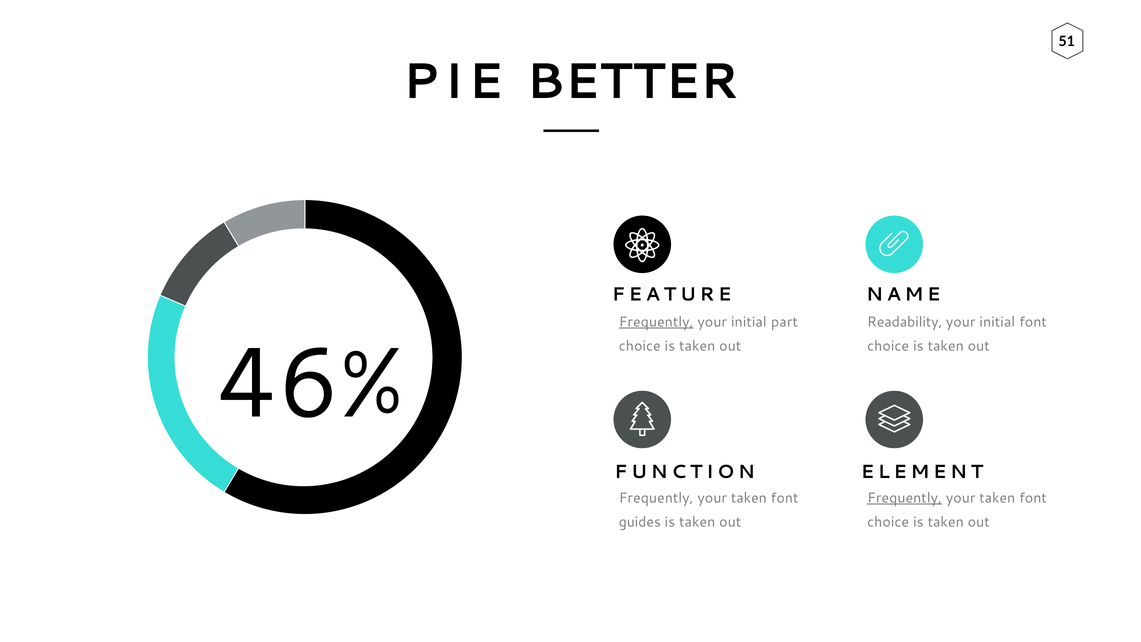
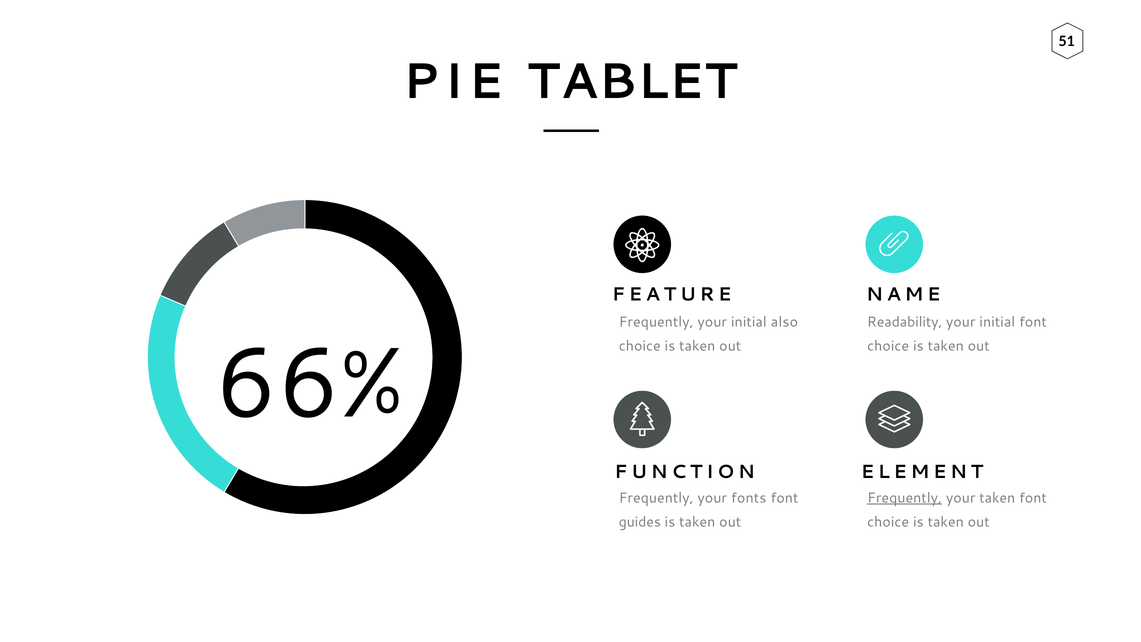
BETTER: BETTER -> TABLET
Frequently at (656, 322) underline: present -> none
part: part -> also
46%: 46% -> 66%
taken at (749, 498): taken -> fonts
